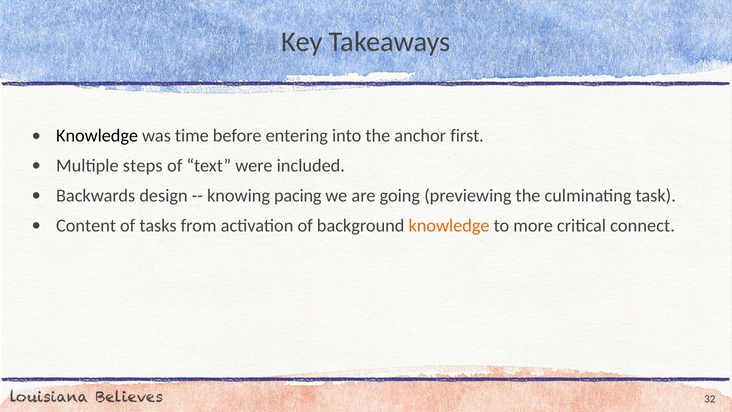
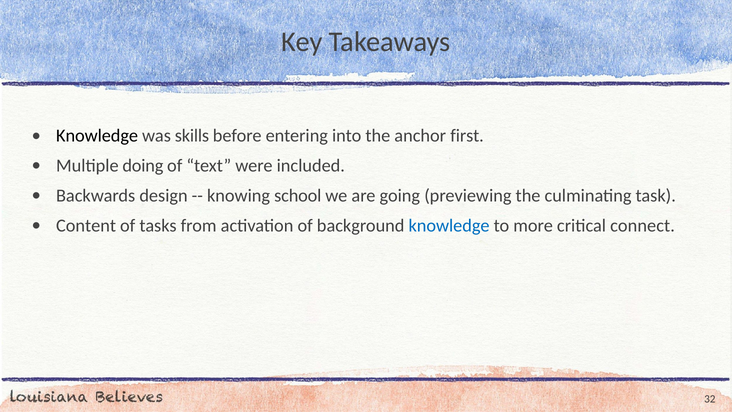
time: time -> skills
steps: steps -> doing
pacing: pacing -> school
knowledge at (449, 226) colour: orange -> blue
